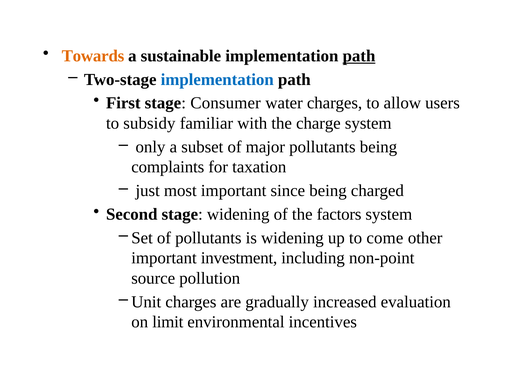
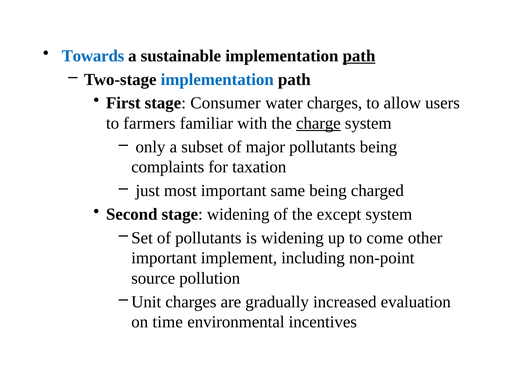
Towards colour: orange -> blue
subsidy: subsidy -> farmers
charge underline: none -> present
since: since -> same
factors: factors -> except
investment: investment -> implement
limit: limit -> time
